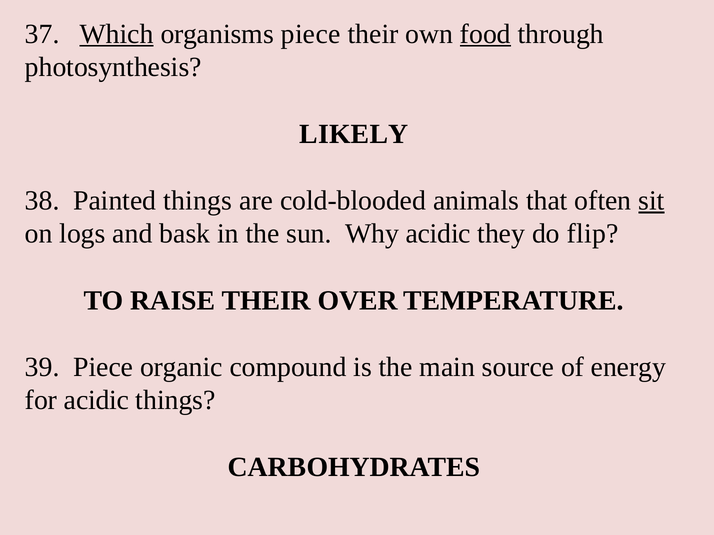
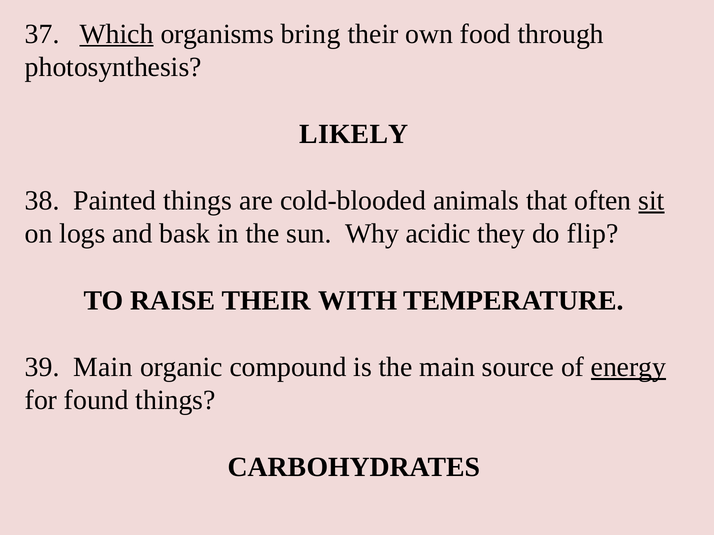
organisms piece: piece -> bring
food underline: present -> none
OVER: OVER -> WITH
39 Piece: Piece -> Main
energy underline: none -> present
for acidic: acidic -> found
